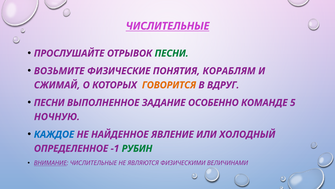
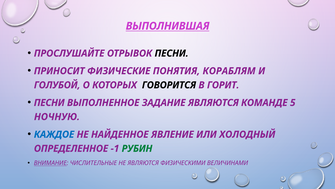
ЧИСЛИТЕЛЬНЫЕ at (168, 26): ЧИСЛИТЕЛЬНЫЕ -> ВЫПОЛНИВШАЯ
ПЕСНИ at (172, 53) colour: green -> black
ВОЗЬМИТЕ: ВОЗЬМИТЕ -> ПРИНОСИТ
СЖИМАЙ: СЖИМАЙ -> ГОЛУБОЙ
ГОВОРИТСЯ colour: orange -> black
ВДРУГ: ВДРУГ -> ГОРИТ
ЗАДАНИЕ ОСОБЕННО: ОСОБЕННО -> ЯВЛЯЮТСЯ
